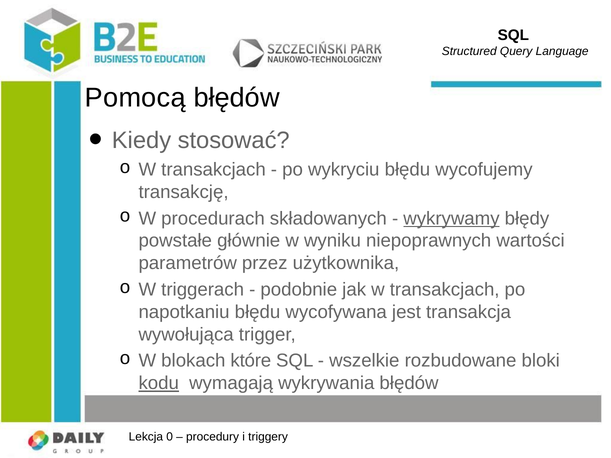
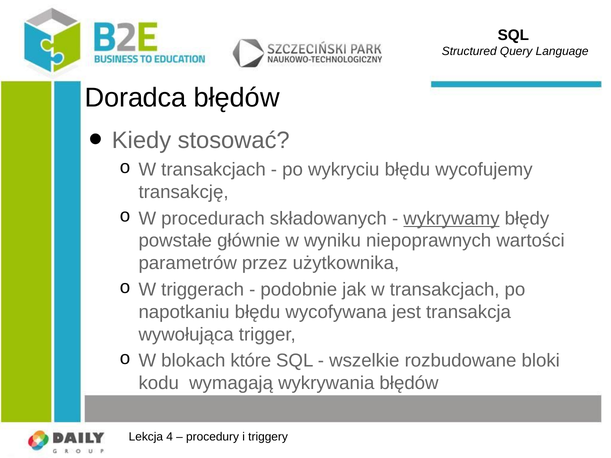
Pomocą: Pomocą -> Doradca
kodu underline: present -> none
0: 0 -> 4
